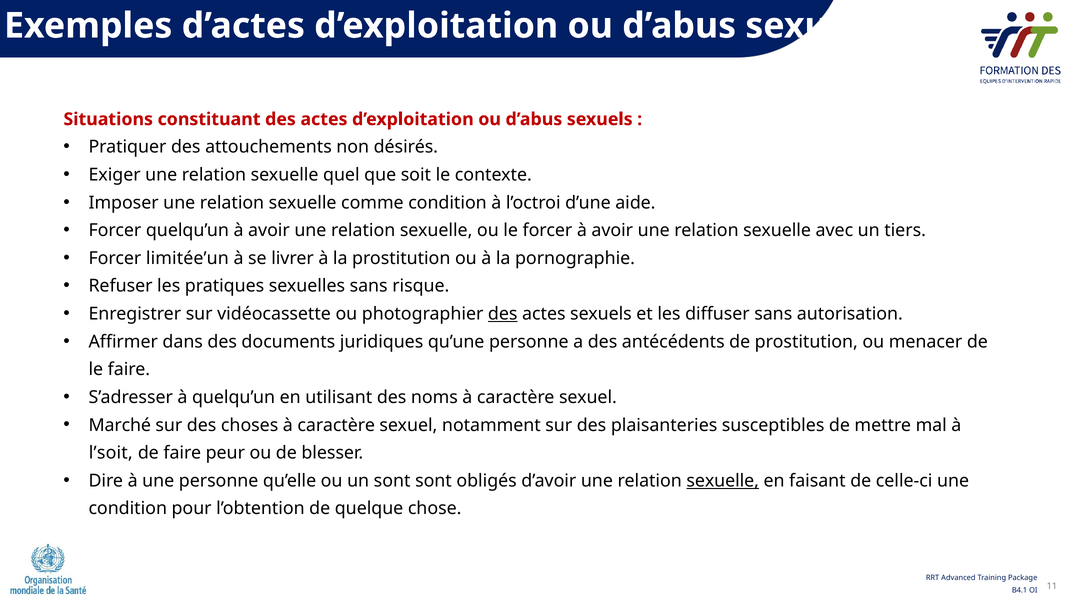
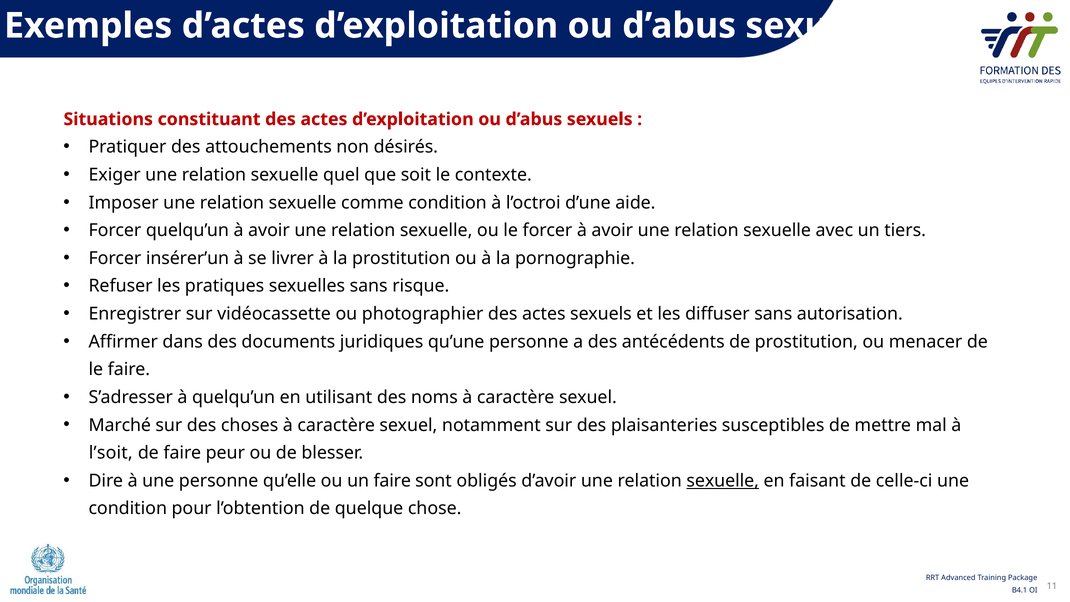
limitée’un: limitée’un -> insérer’un
des at (503, 314) underline: present -> none
un sont: sont -> faire
